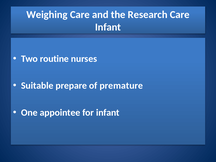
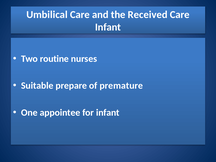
Weighing: Weighing -> Umbilical
Research: Research -> Received
